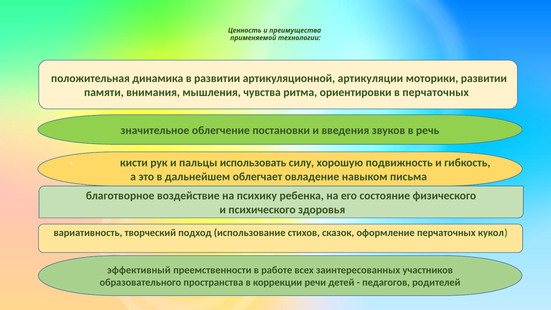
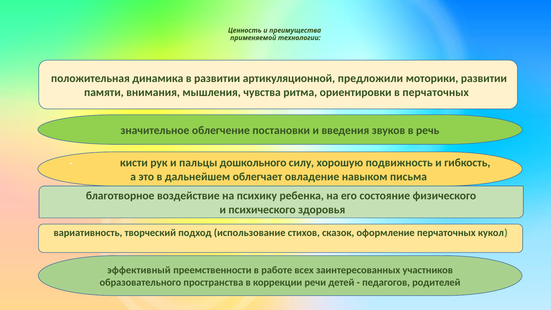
артикуляции: артикуляции -> предложили
использовать: использовать -> дошкольного
